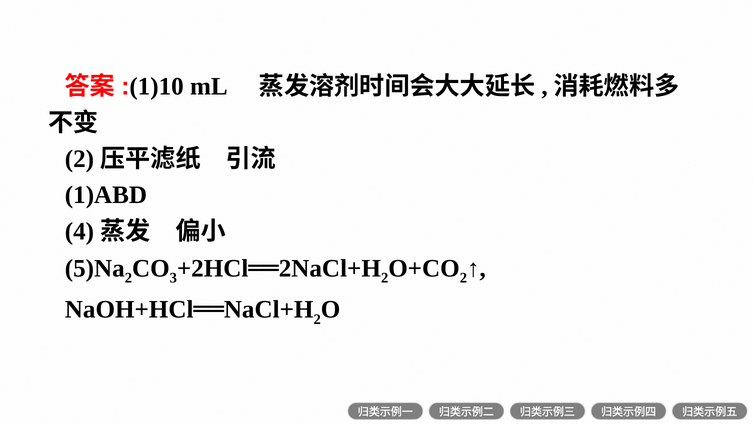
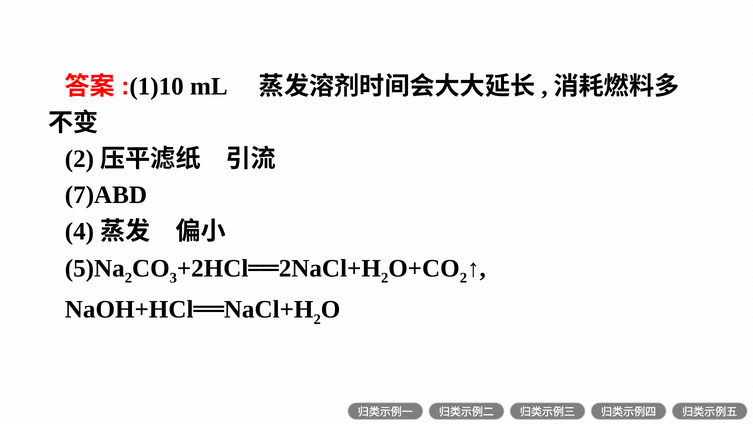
1)ABD: 1)ABD -> 7)ABD
